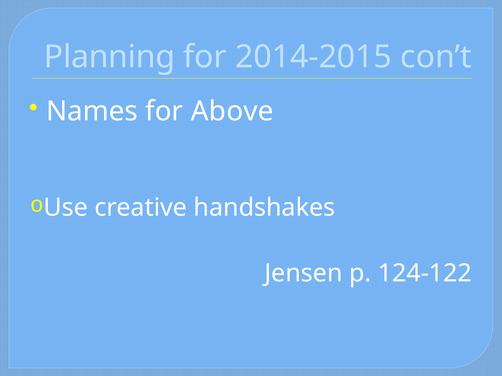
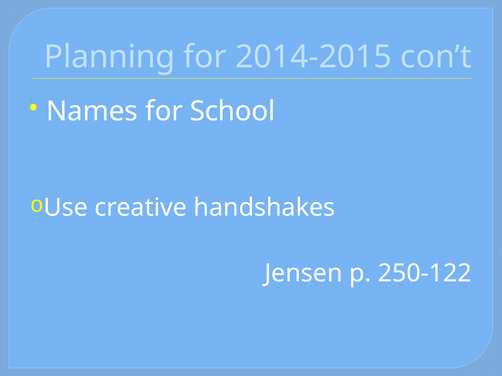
Above: Above -> School
124-122: 124-122 -> 250-122
